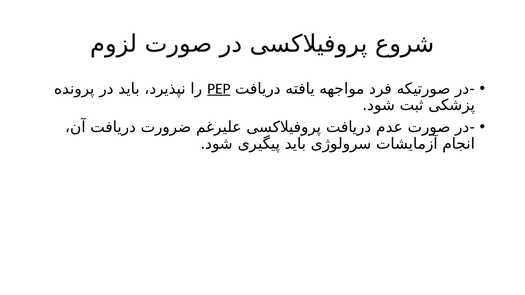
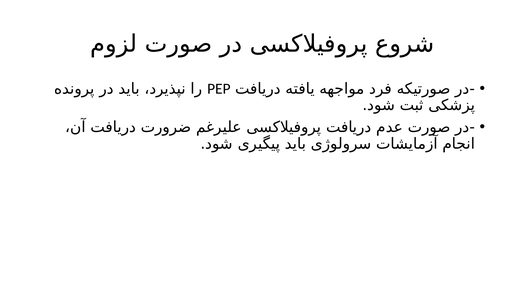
PEP underline: present -> none
